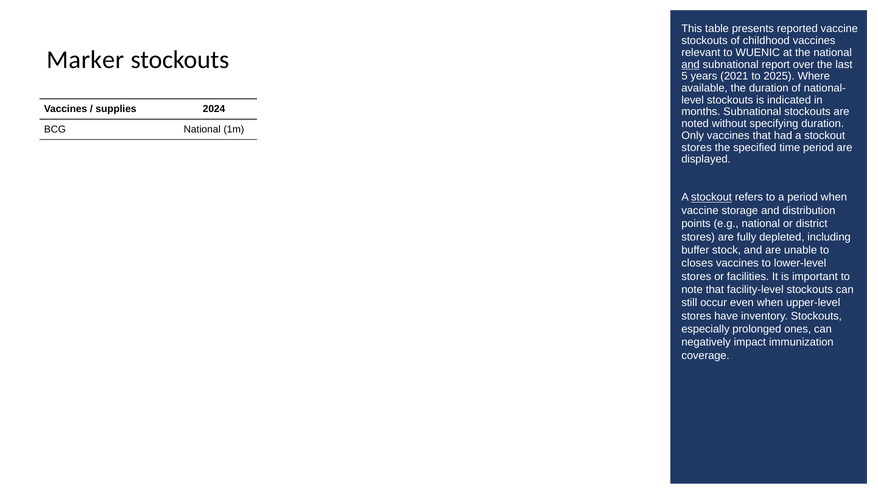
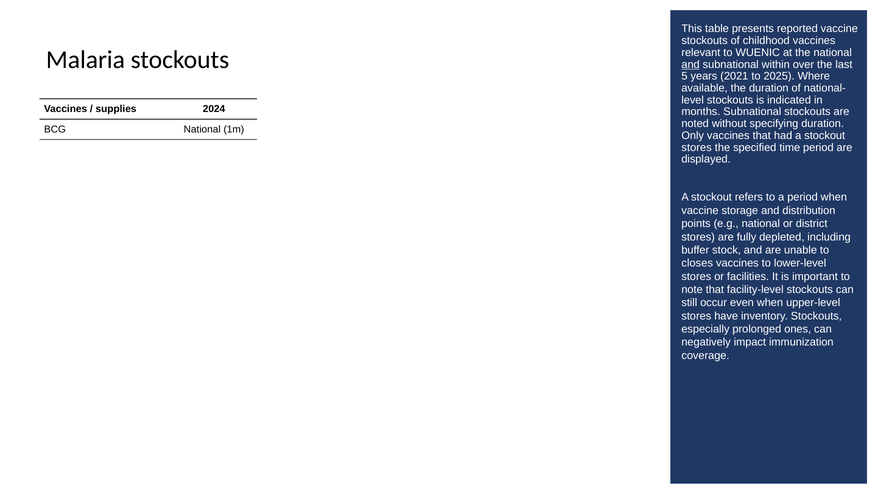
Marker: Marker -> Malaria
report: report -> within
stockout at (712, 197) underline: present -> none
